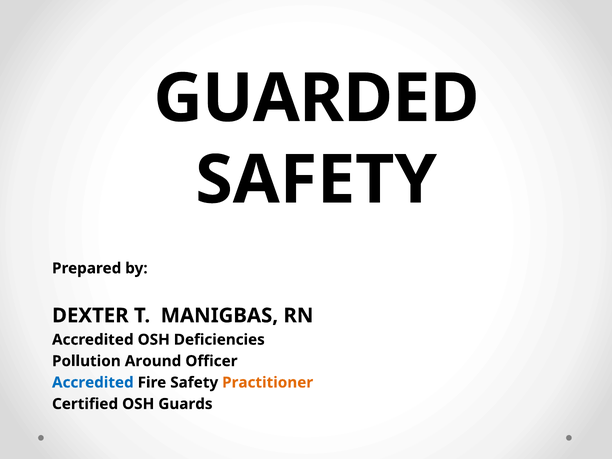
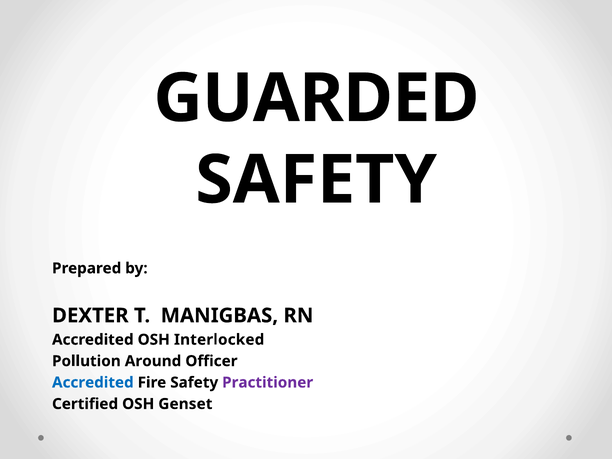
Deficiencies: Deficiencies -> Interlocked
Practitioner colour: orange -> purple
Guards: Guards -> Genset
